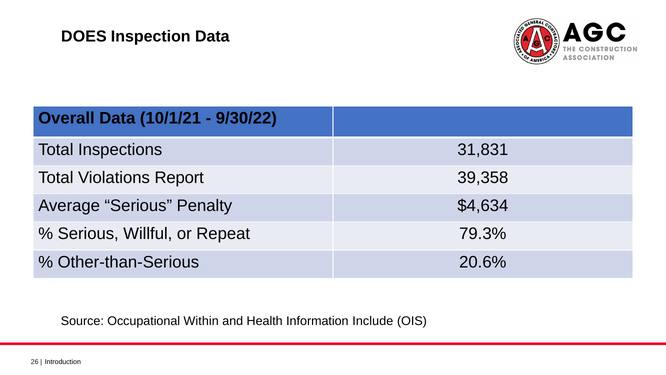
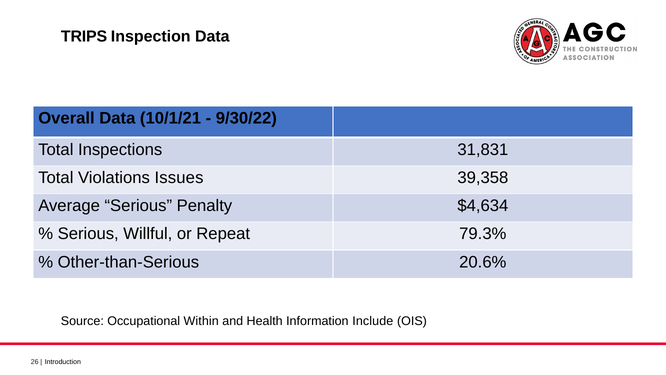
DOES: DOES -> TRIPS
Report: Report -> Issues
